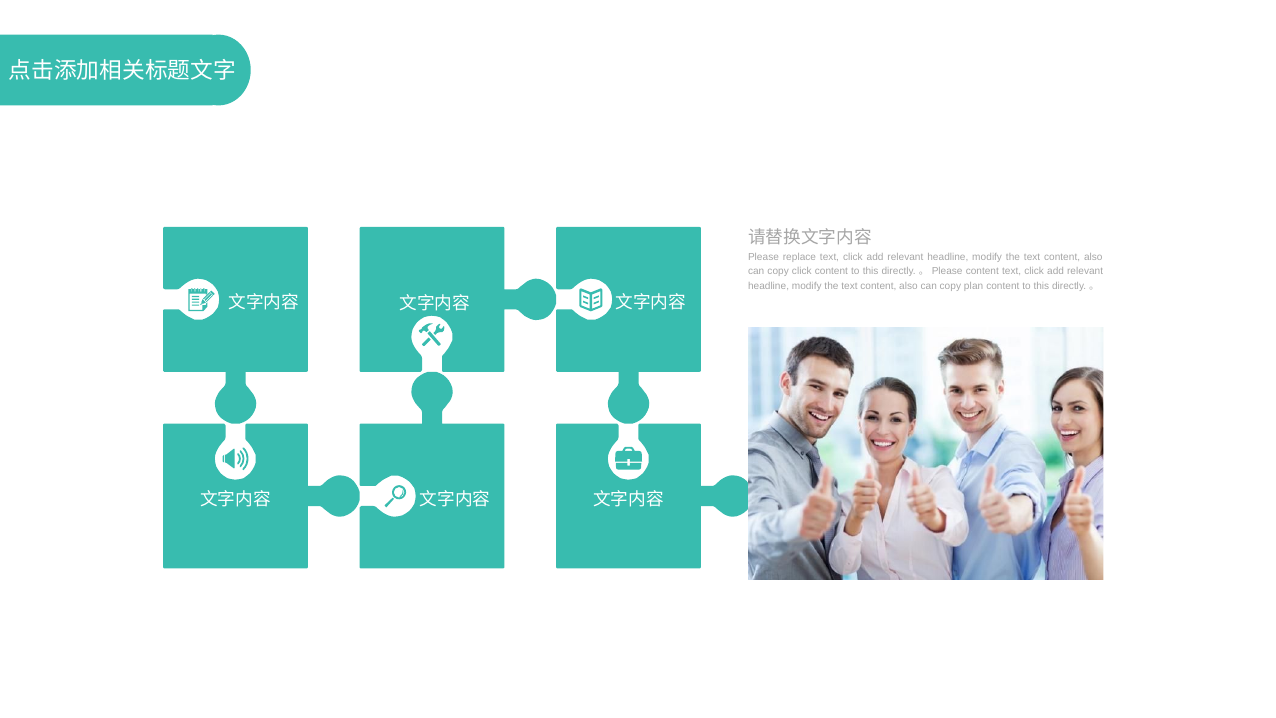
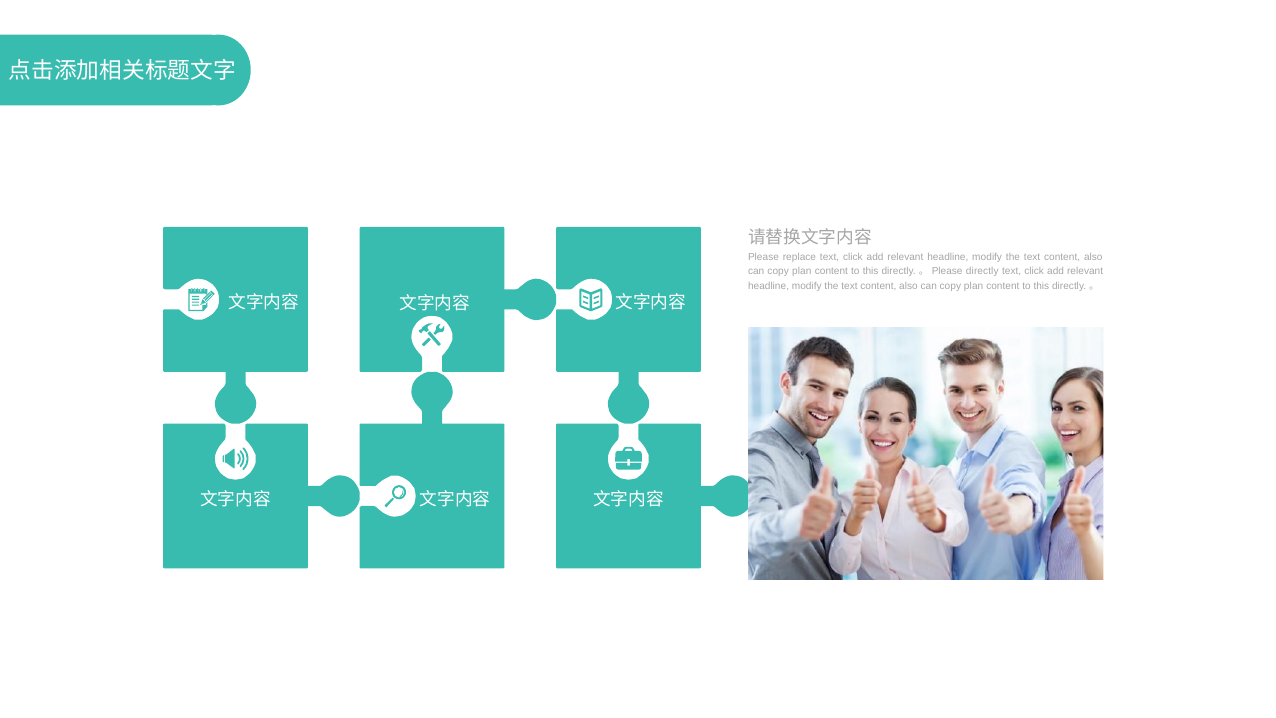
click at (802, 271): click -> plan
Please content: content -> directly
